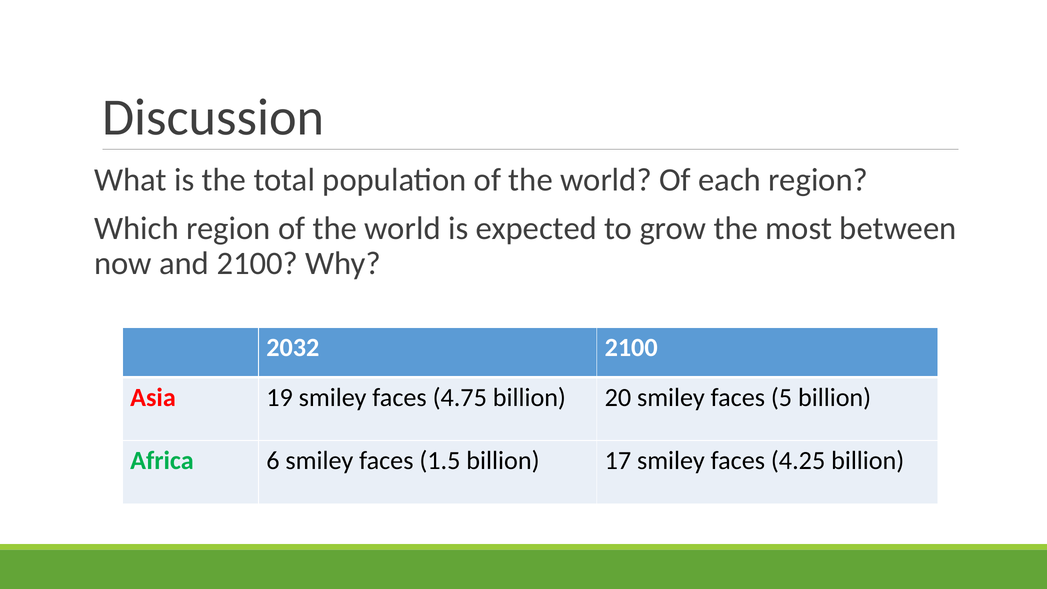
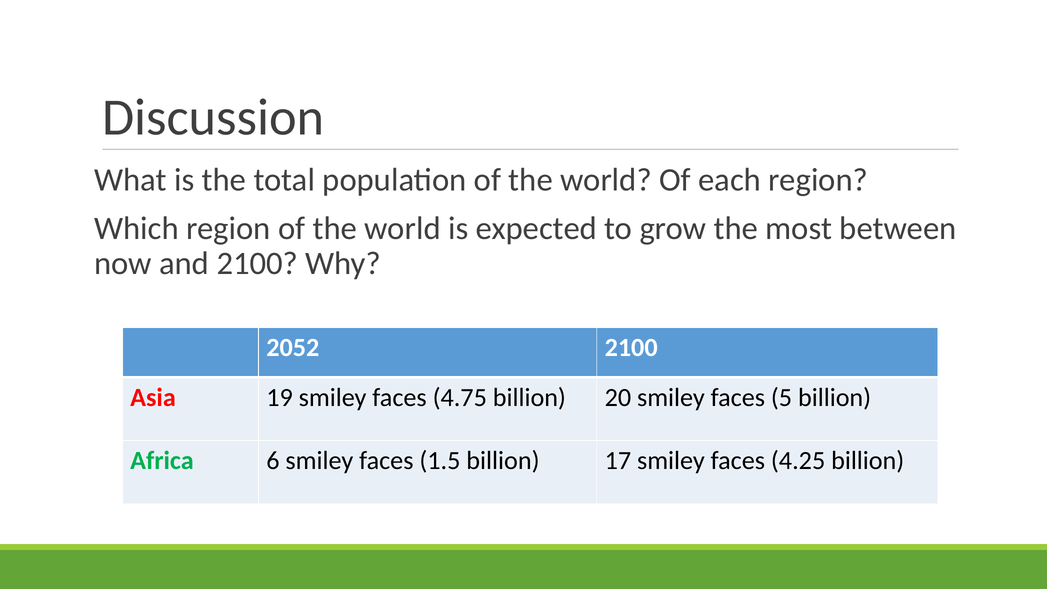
2032: 2032 -> 2052
